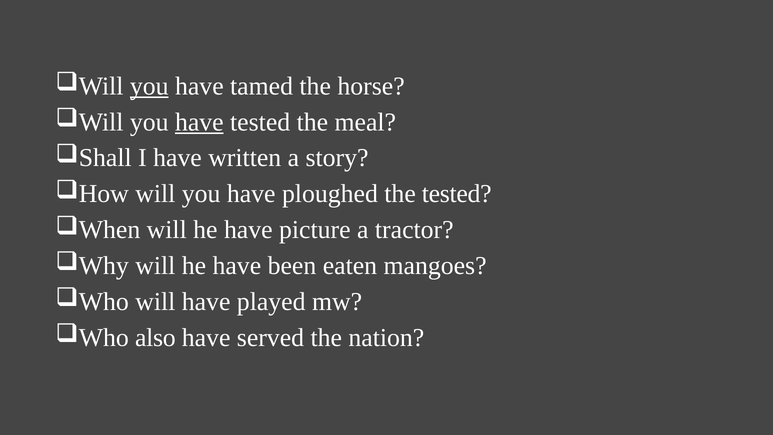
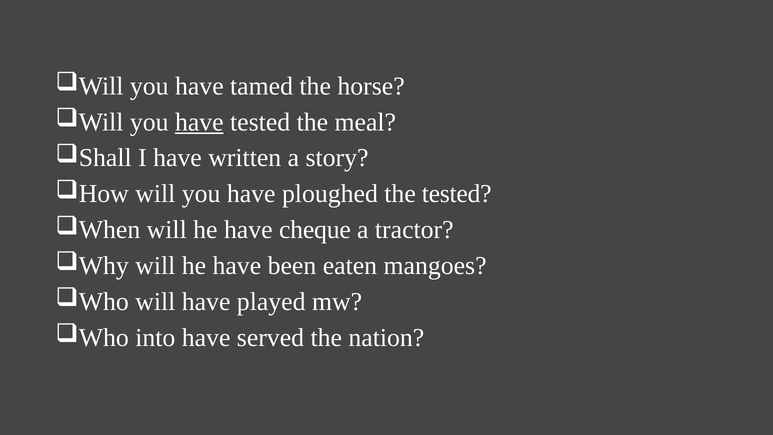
you at (149, 86) underline: present -> none
picture: picture -> cheque
also: also -> into
